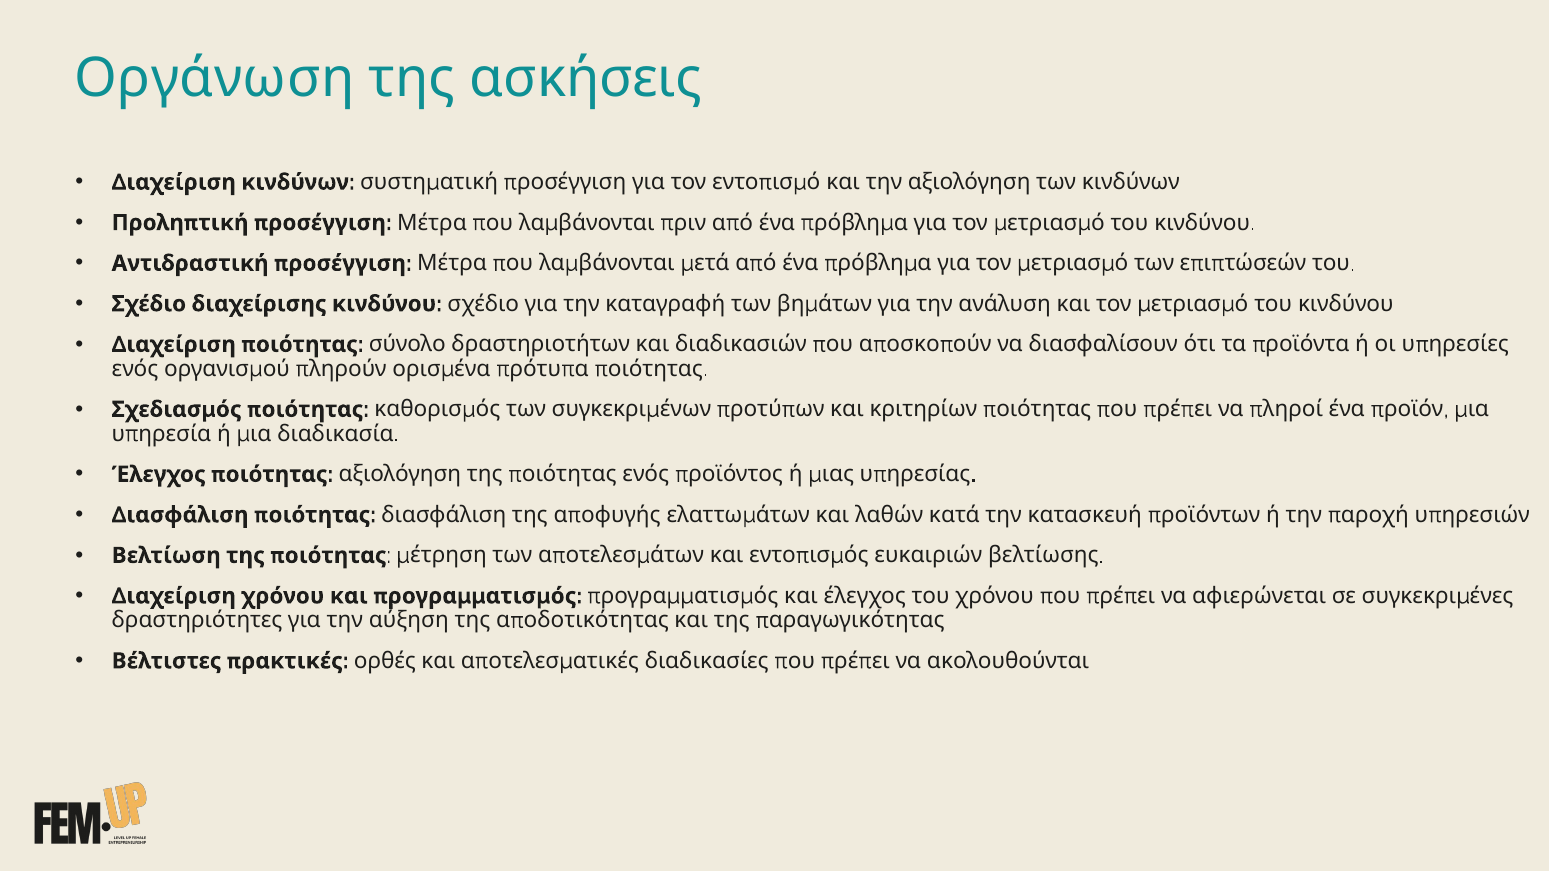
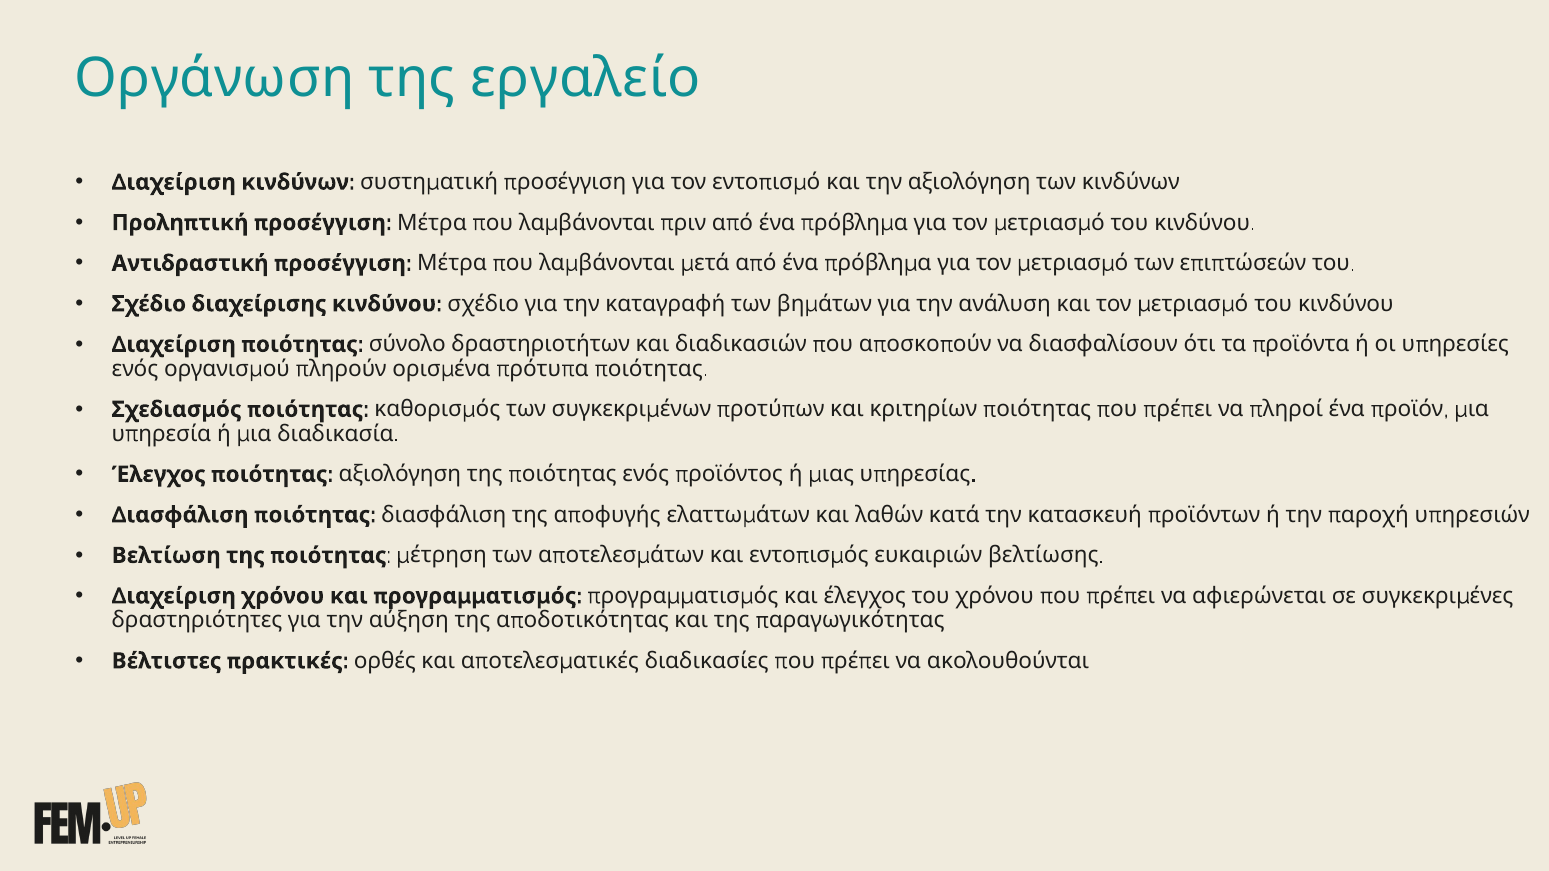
ασκήσεις: ασκήσεις -> εργαλείο
